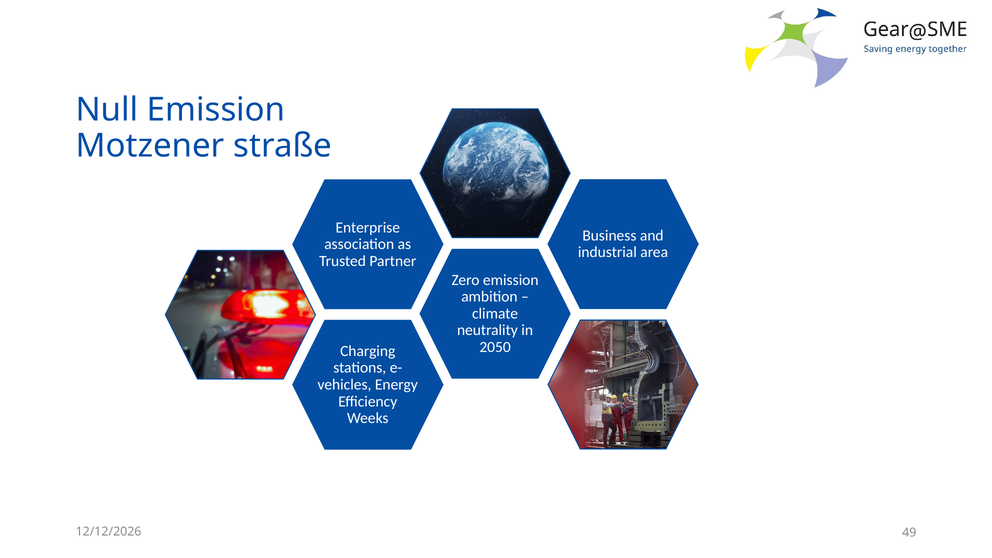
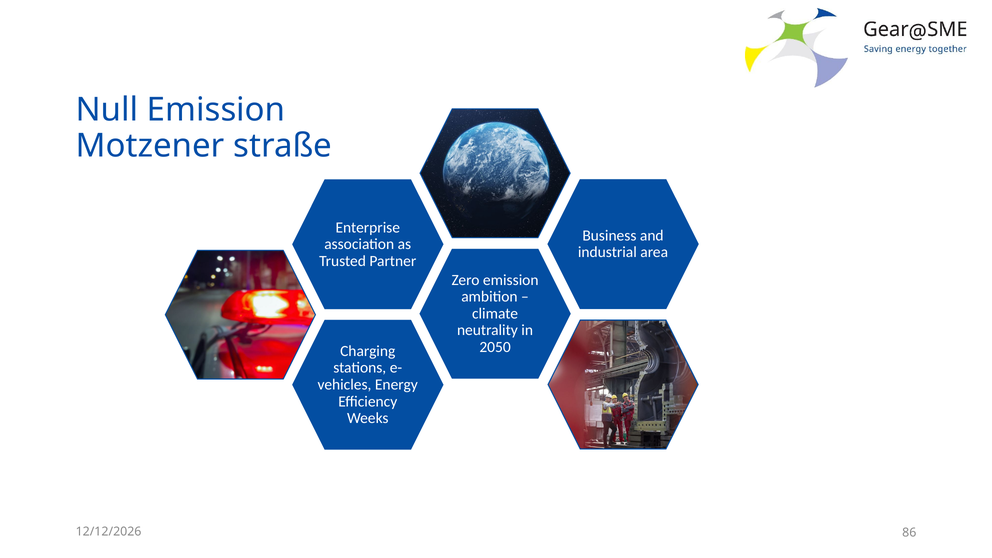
49: 49 -> 86
